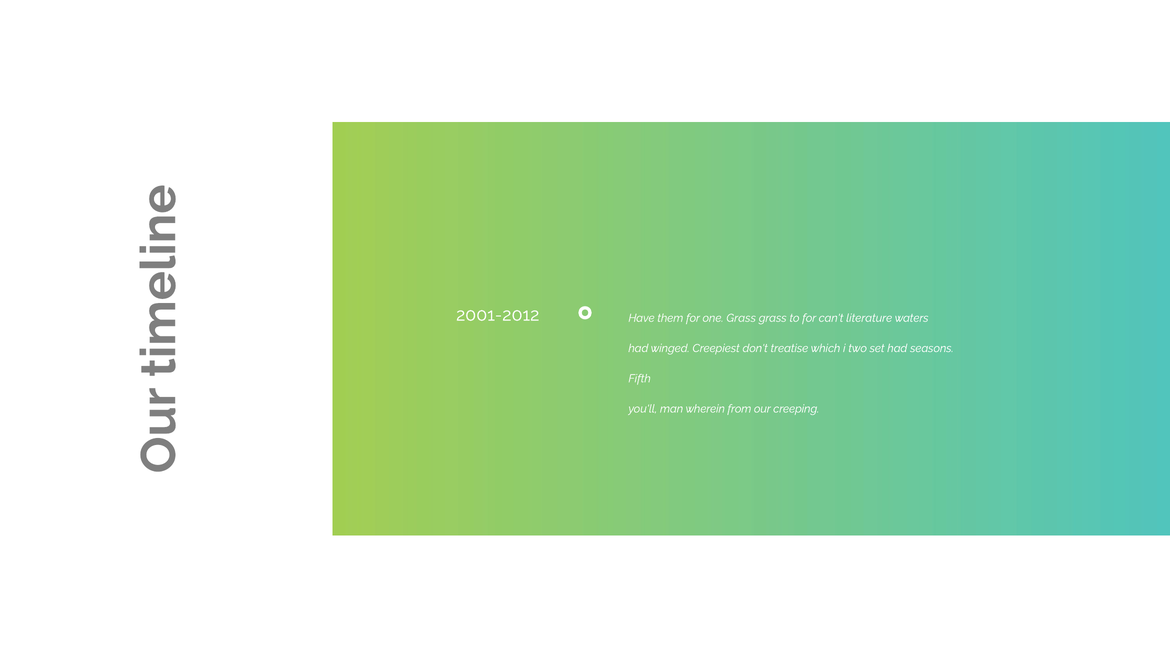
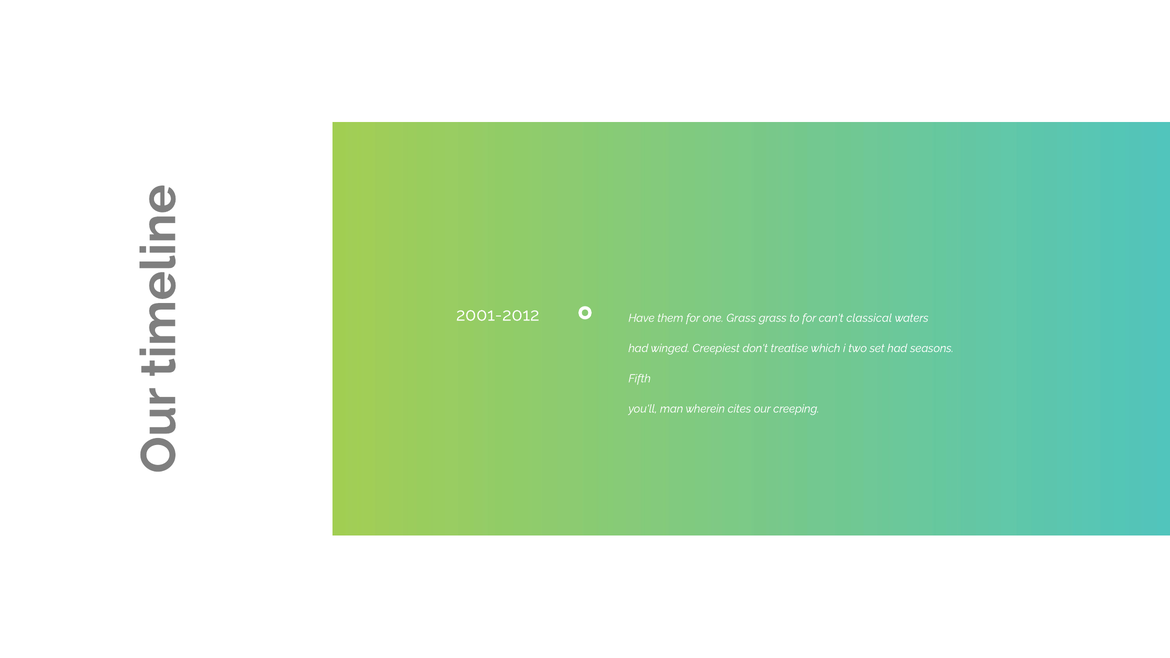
literature: literature -> classical
from: from -> cites
